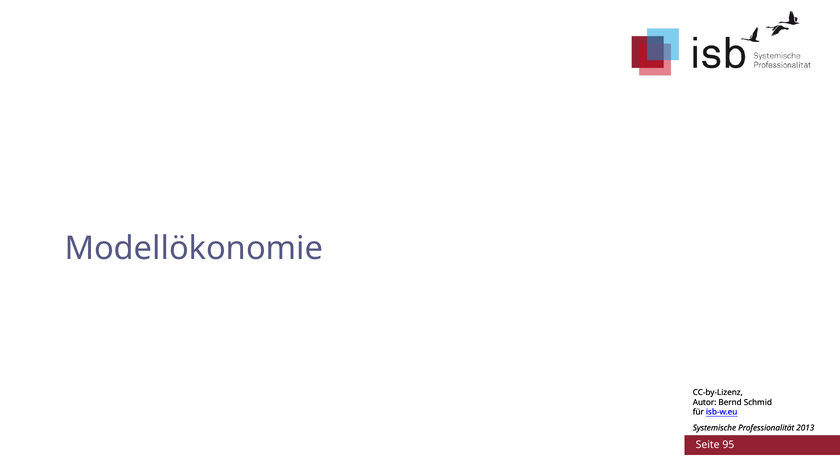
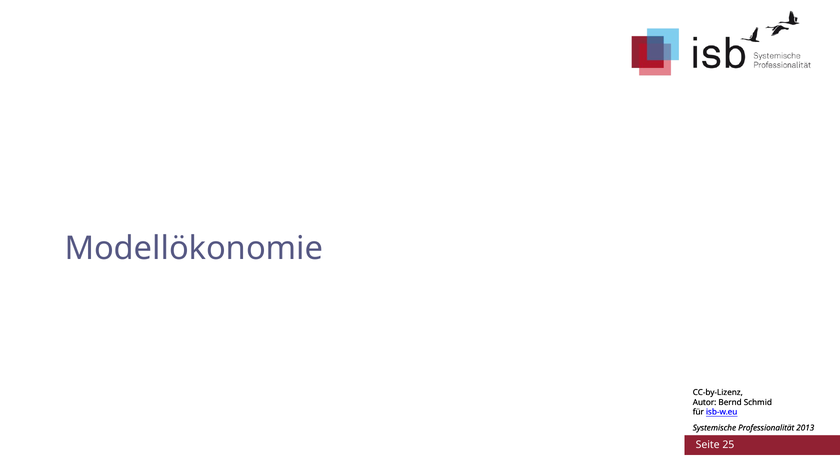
95: 95 -> 25
